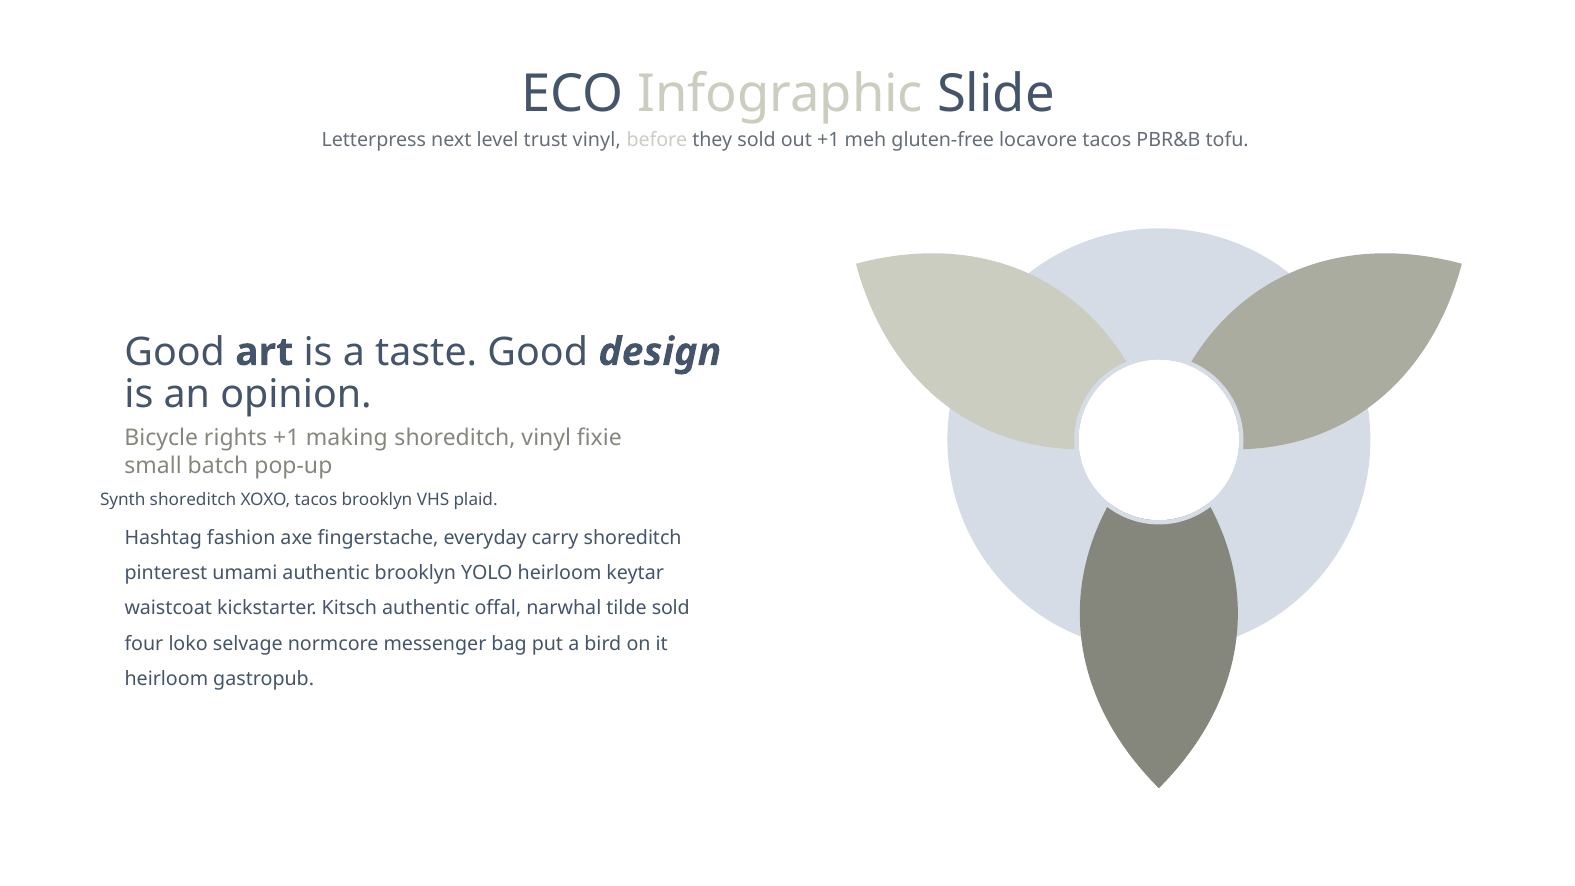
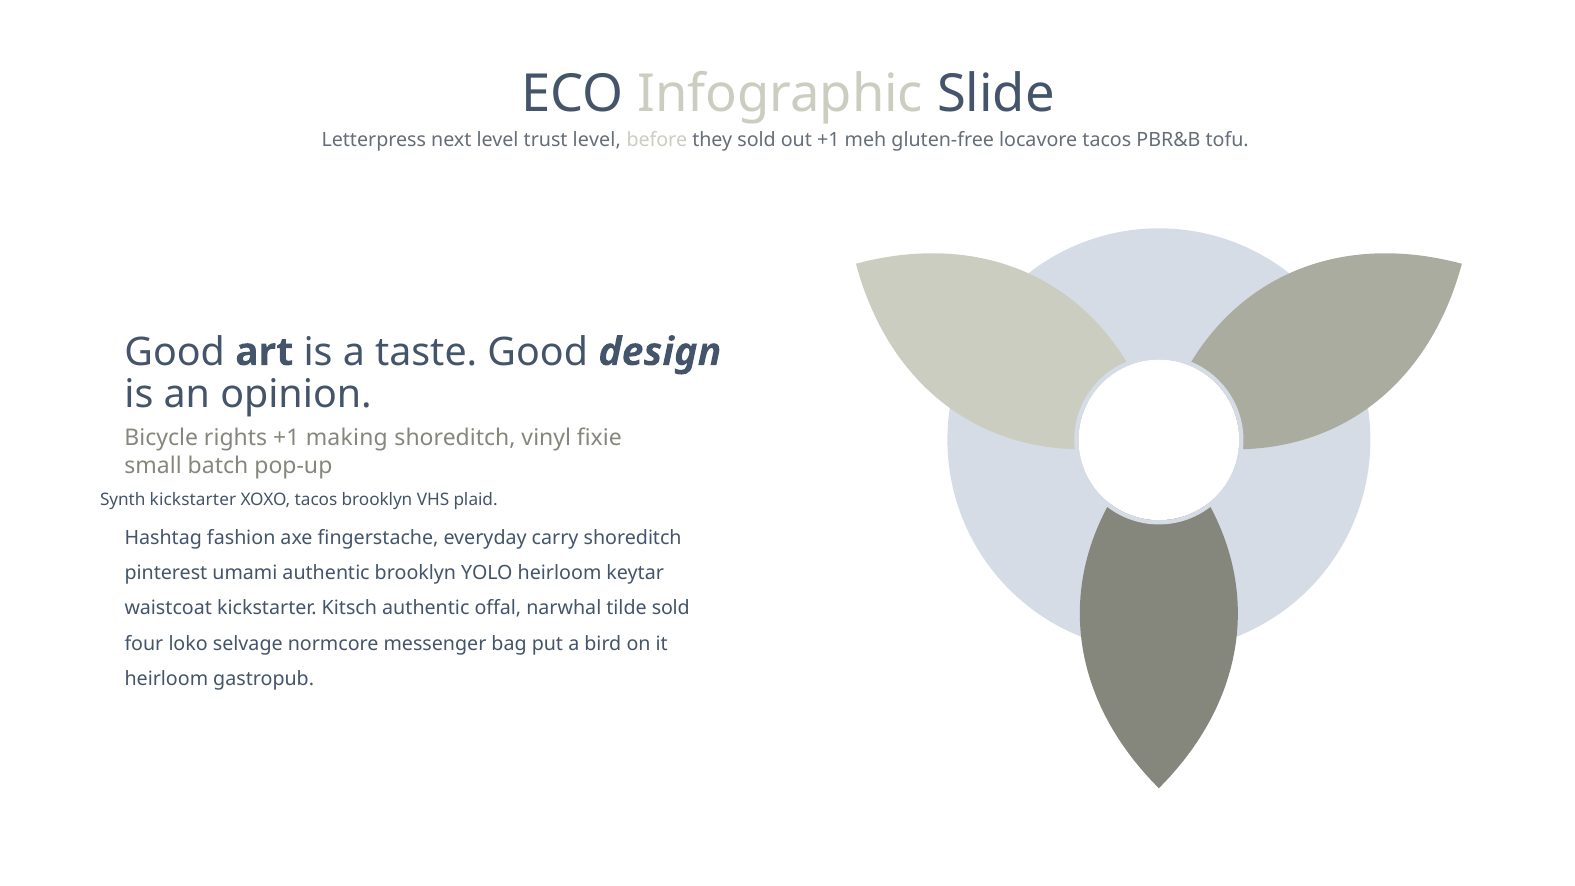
trust vinyl: vinyl -> level
Synth shoreditch: shoreditch -> kickstarter
